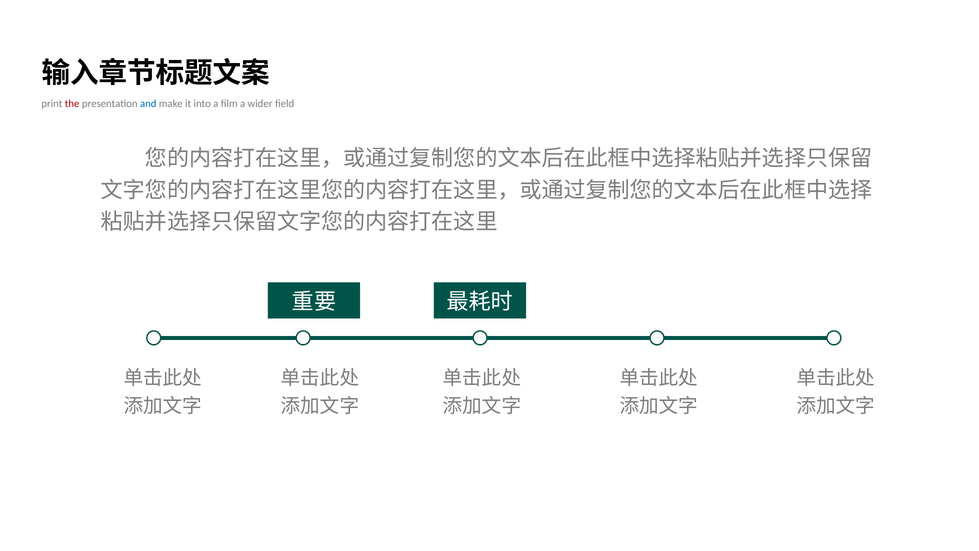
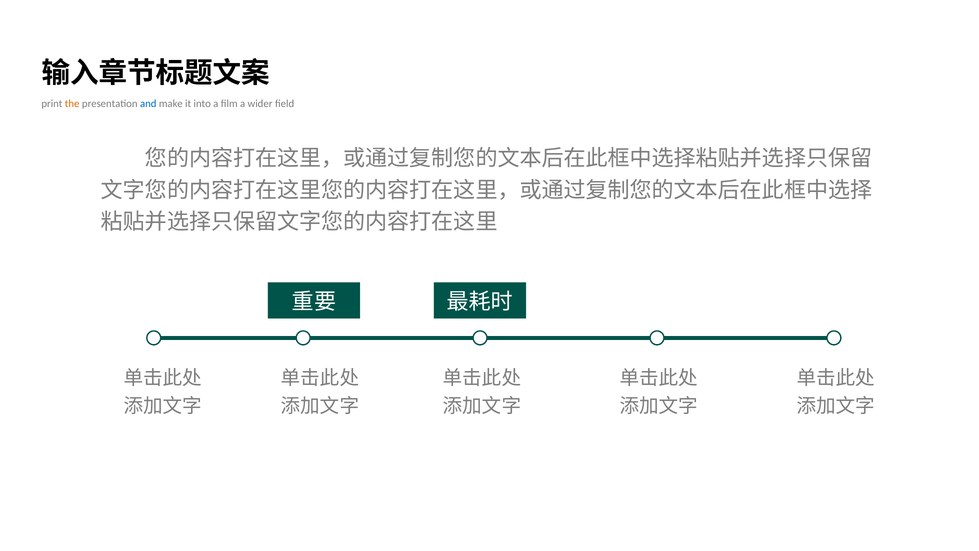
the colour: red -> orange
